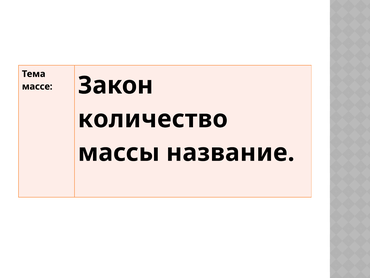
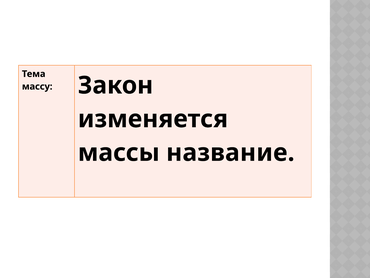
массе: массе -> массу
количество: количество -> изменяется
